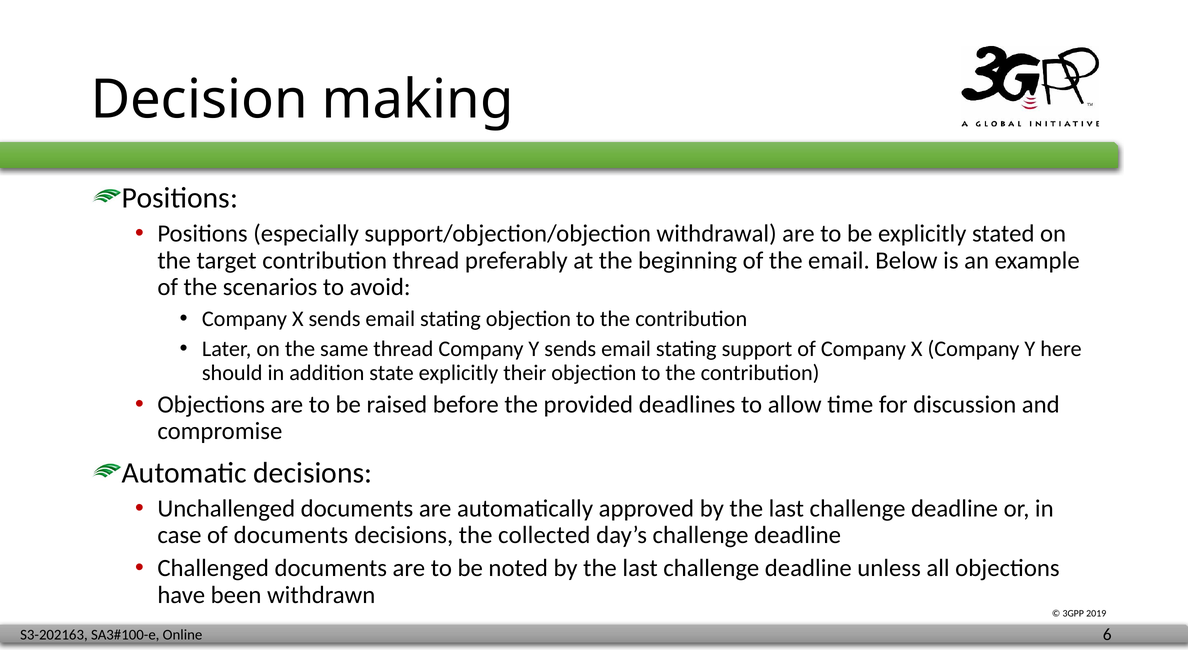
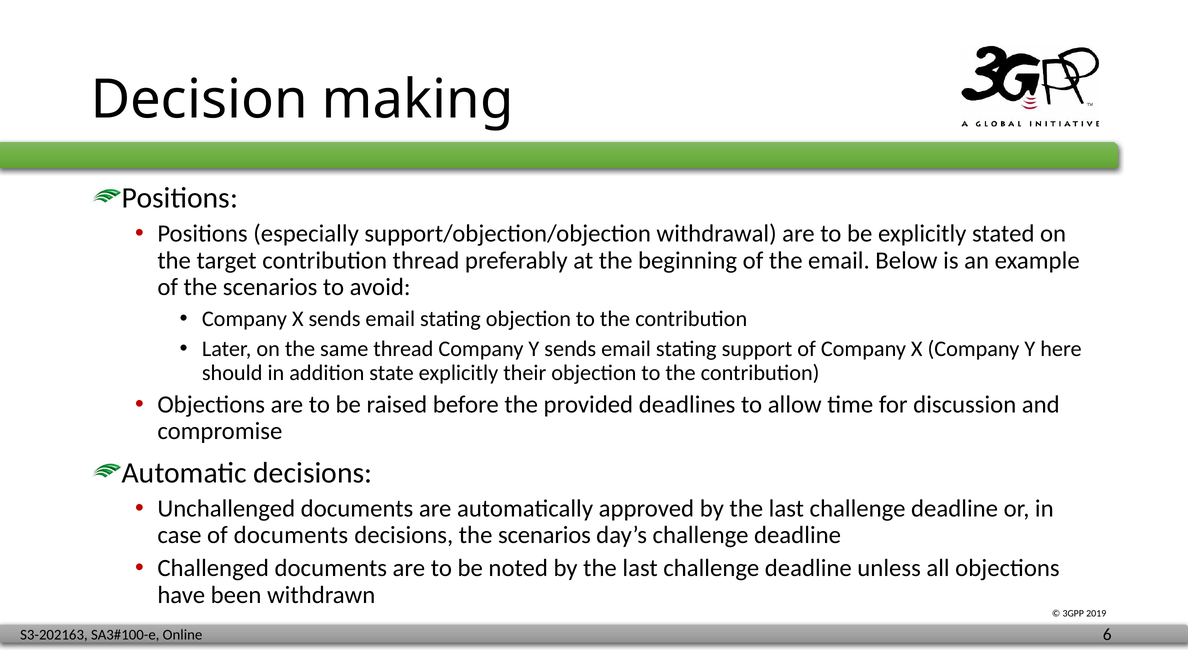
decisions the collected: collected -> scenarios
